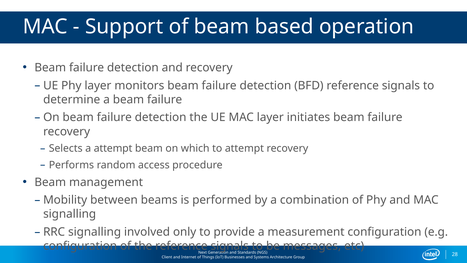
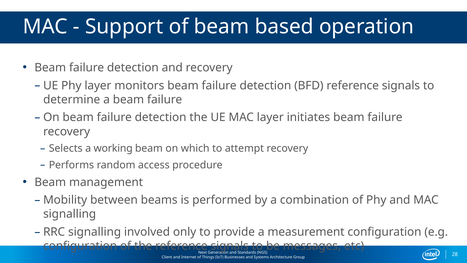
a attempt: attempt -> working
